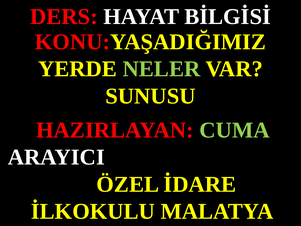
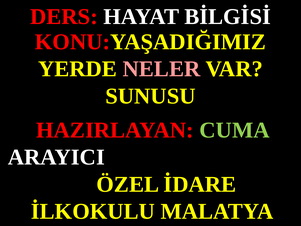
NELER colour: light green -> pink
